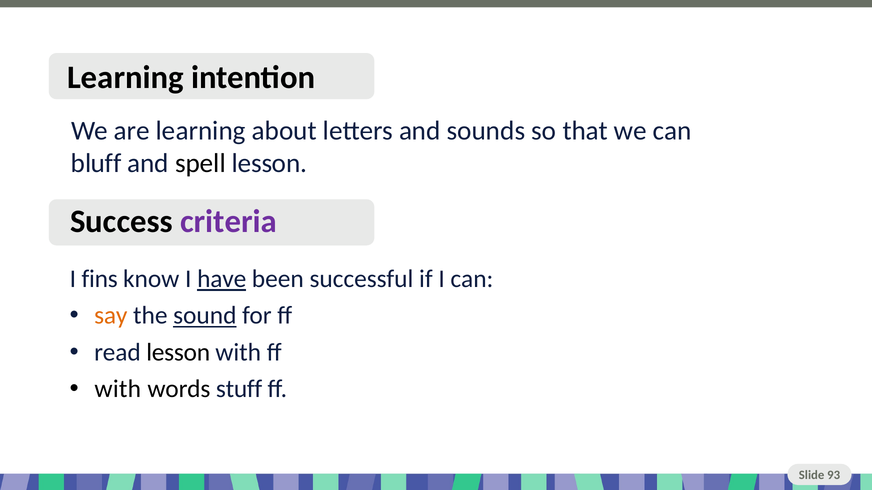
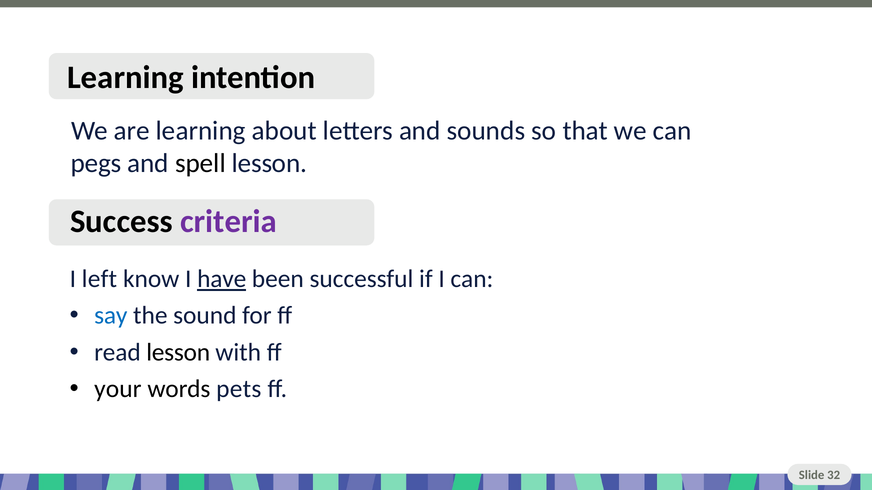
bluff: bluff -> pegs
fins: fins -> left
say colour: orange -> blue
sound underline: present -> none
with at (118, 389): with -> your
stuff: stuff -> pets
93: 93 -> 32
